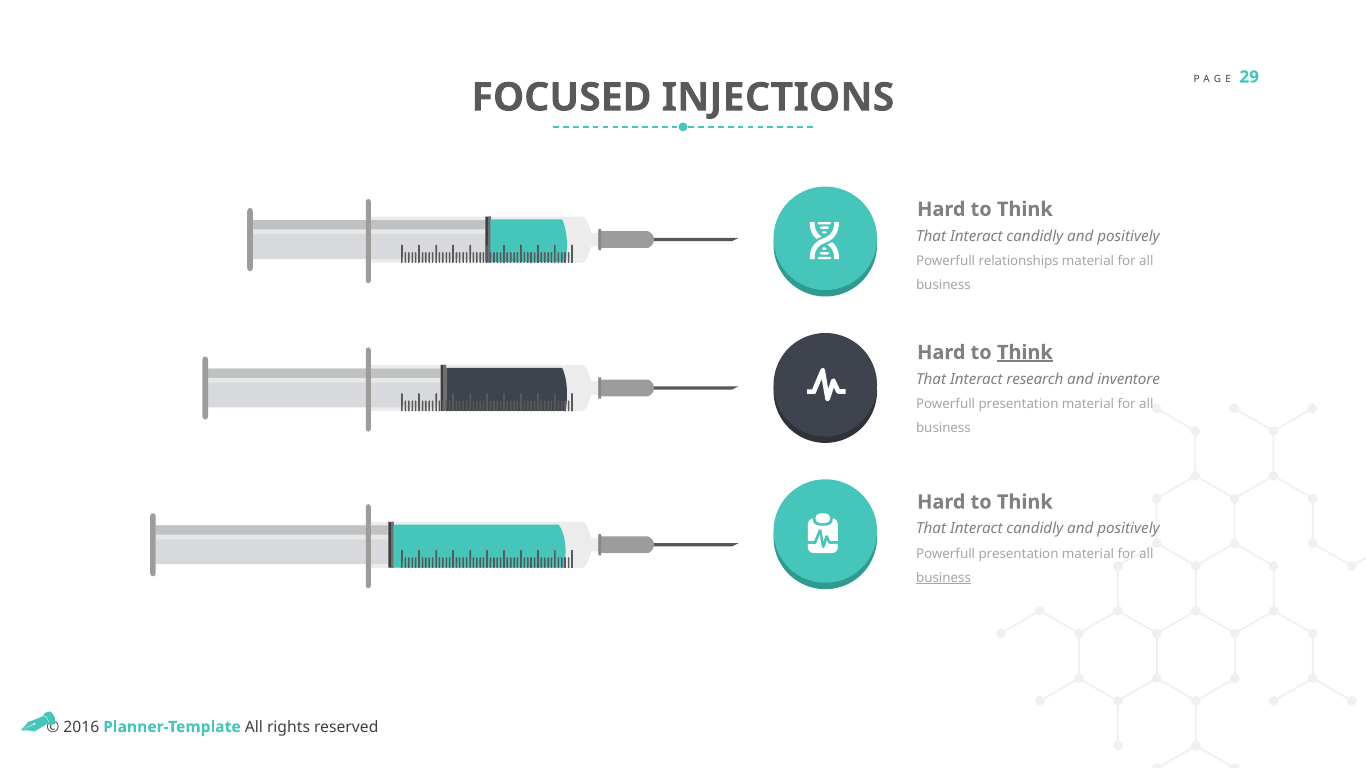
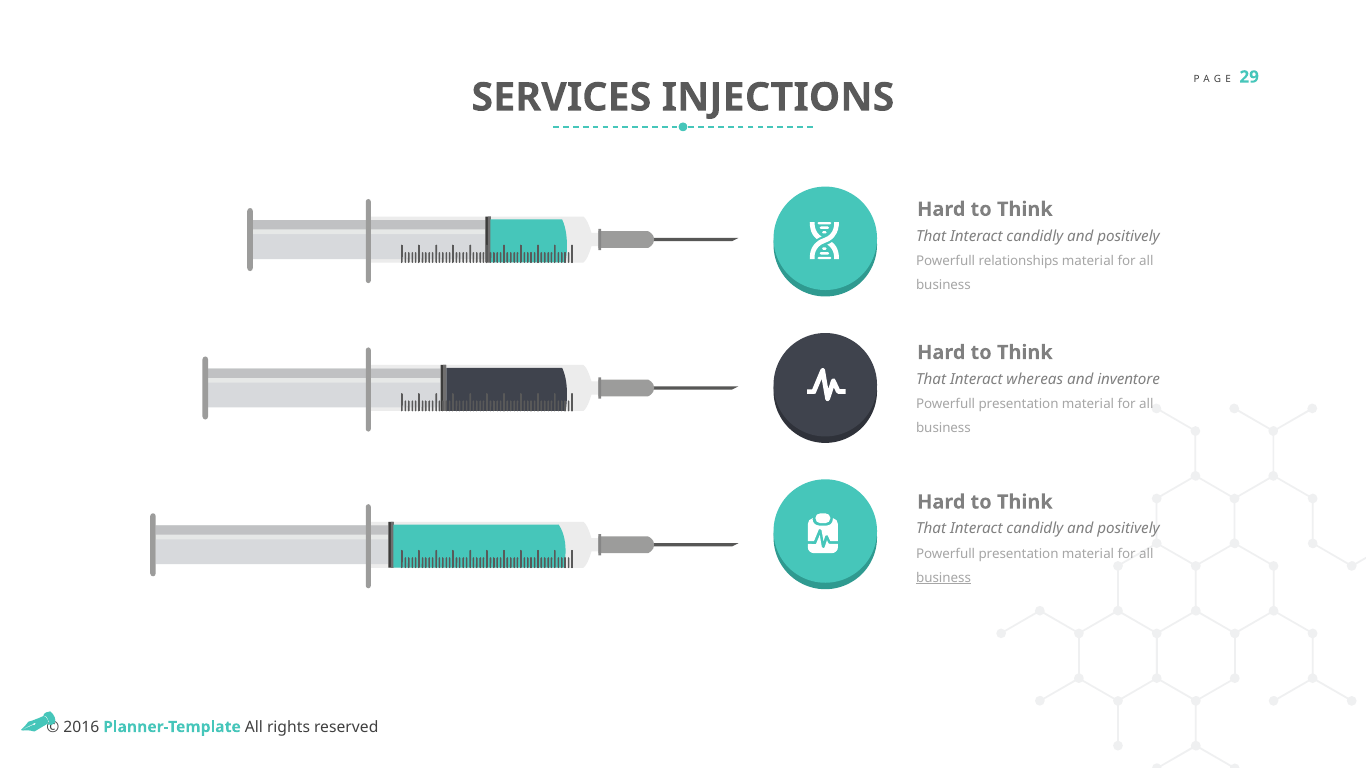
FOCUSED: FOCUSED -> SERVICES
Think at (1025, 353) underline: present -> none
research: research -> whereas
